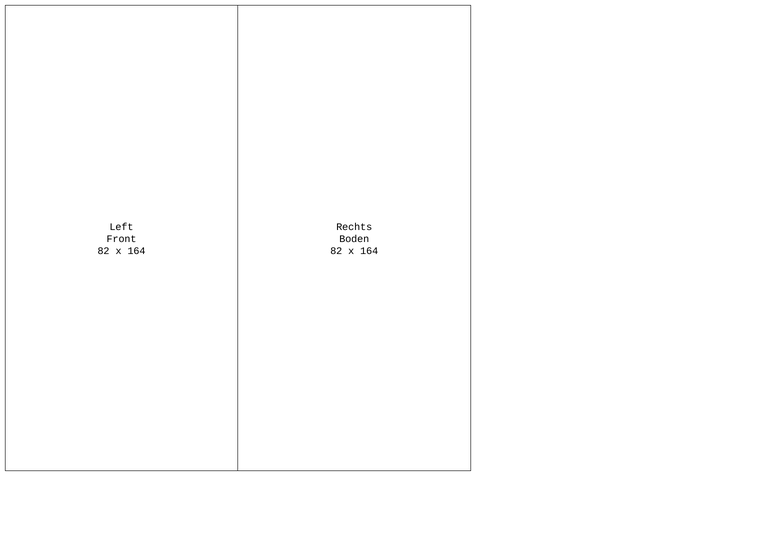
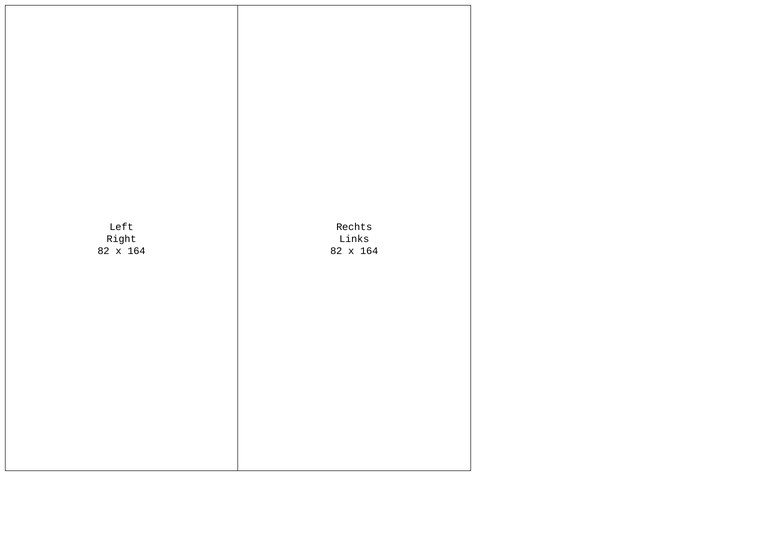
Front: Front -> Right
Boden: Boden -> Links
